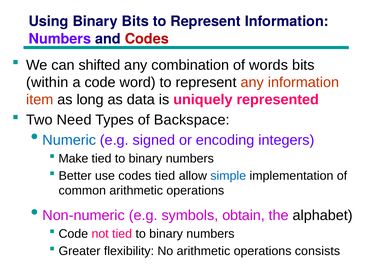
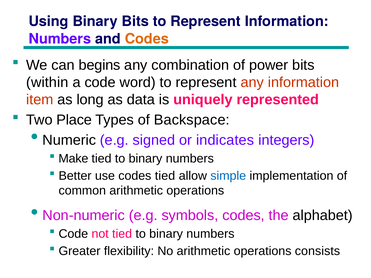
Codes at (147, 39) colour: red -> orange
shifted: shifted -> begins
words: words -> power
Need: Need -> Place
Numeric colour: blue -> black
encoding: encoding -> indicates
symbols obtain: obtain -> codes
